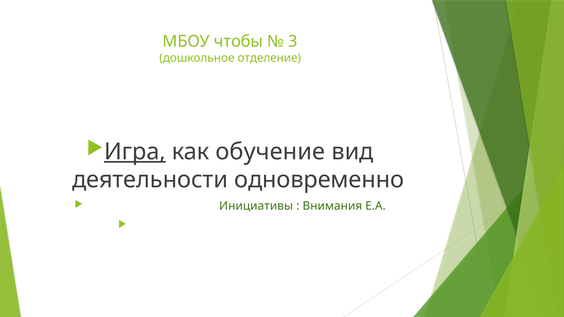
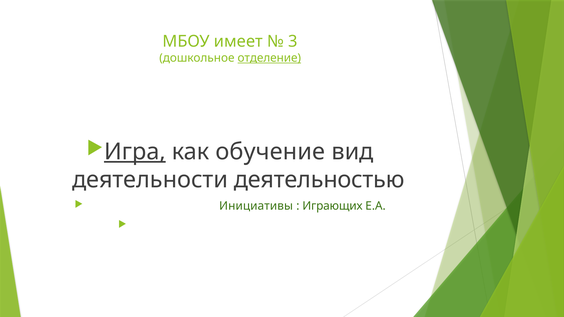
чтобы: чтобы -> имеет
отделение underline: none -> present
одновременно: одновременно -> деятельностью
Внимания: Внимания -> Играющих
